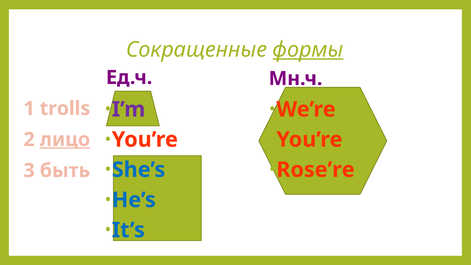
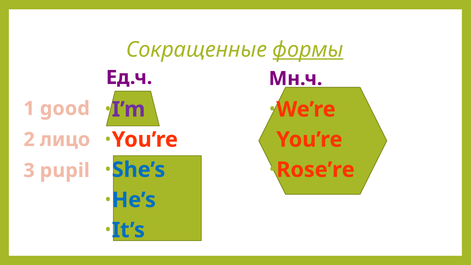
trolls: trolls -> good
лицо underline: present -> none
быть: быть -> pupil
